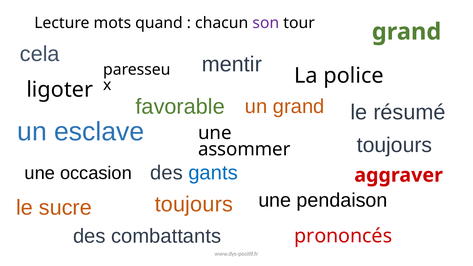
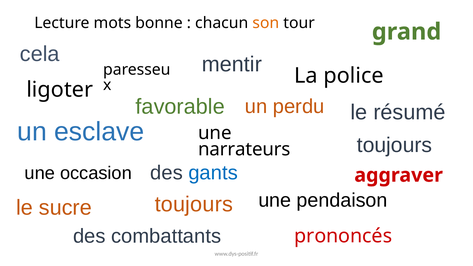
quand: quand -> bonne
son colour: purple -> orange
un grand: grand -> perdu
assommer: assommer -> narrateurs
